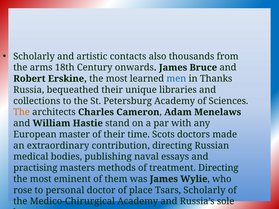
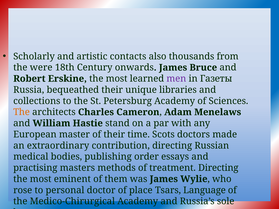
arms: arms -> were
men colour: blue -> purple
Thanks: Thanks -> Газеты
naval: naval -> order
Tsars Scholarly: Scholarly -> Language
